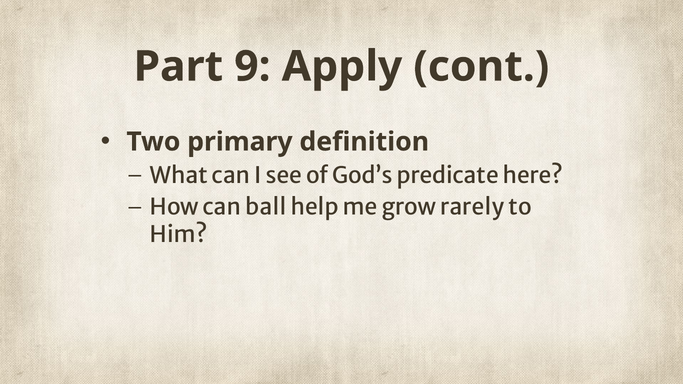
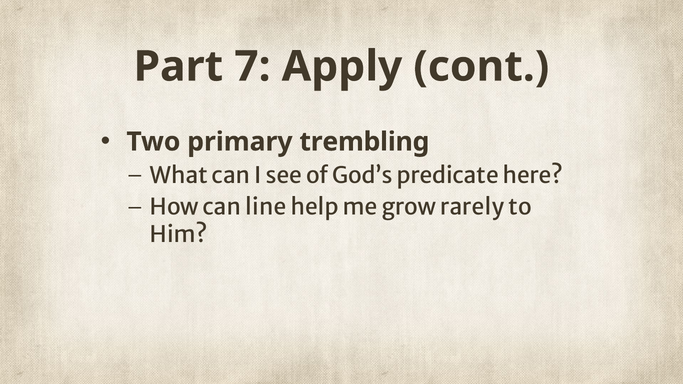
9: 9 -> 7
definition: definition -> trembling
ball: ball -> line
